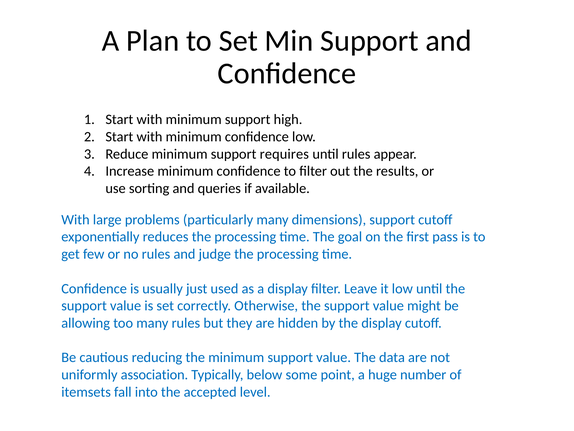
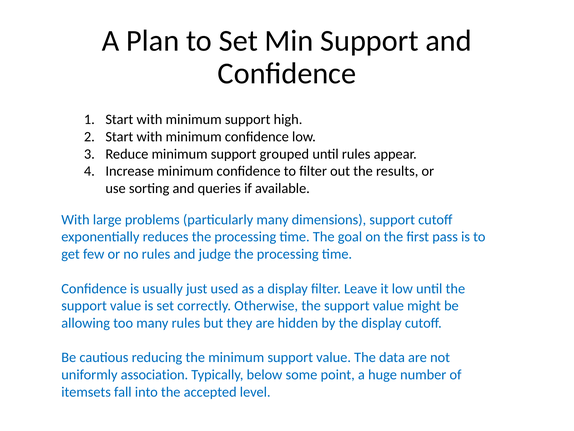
requires: requires -> grouped
